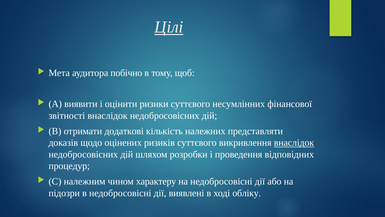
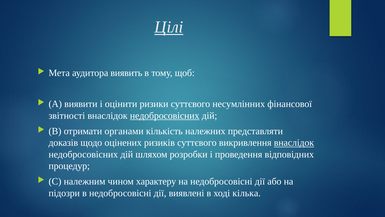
побічно: побічно -> виявить
недобросовісних at (165, 115) underline: none -> present
додаткові: додаткові -> органами
обліку: обліку -> кілька
